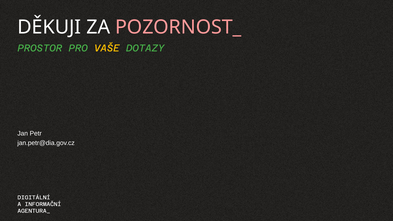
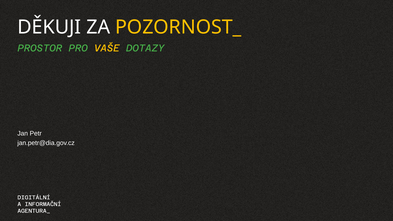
POZORNOST_ colour: pink -> yellow
